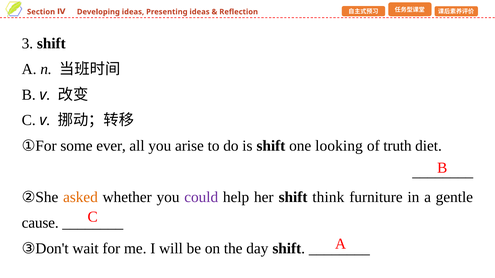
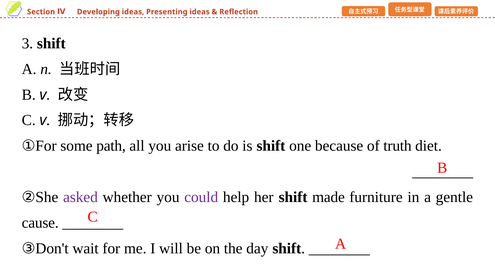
ever: ever -> path
looking: looking -> because
asked colour: orange -> purple
think: think -> made
